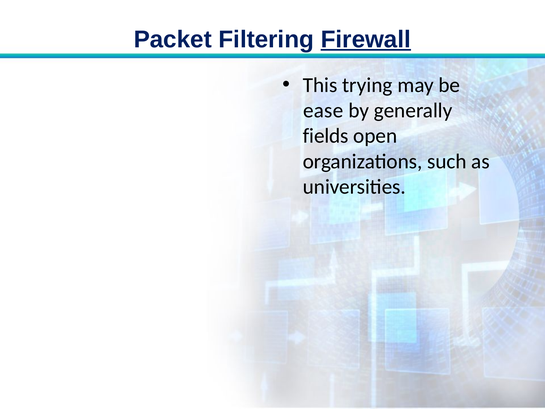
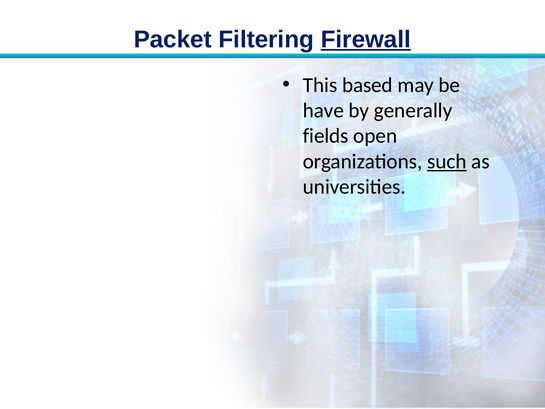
trying: trying -> based
ease: ease -> have
such underline: none -> present
